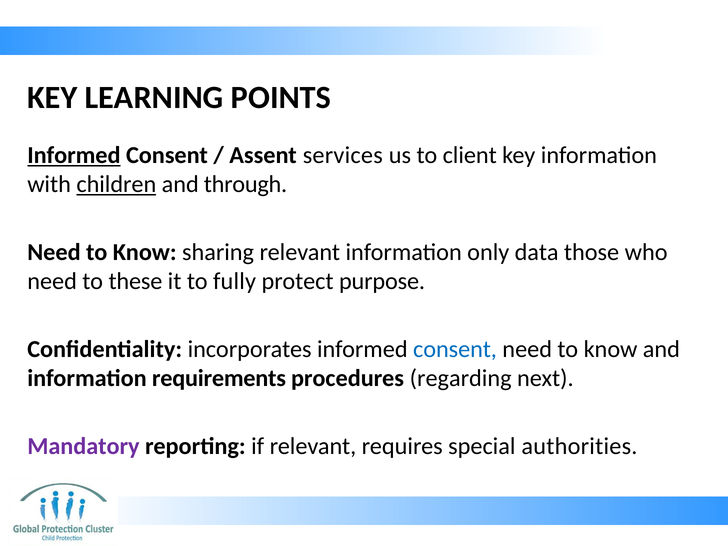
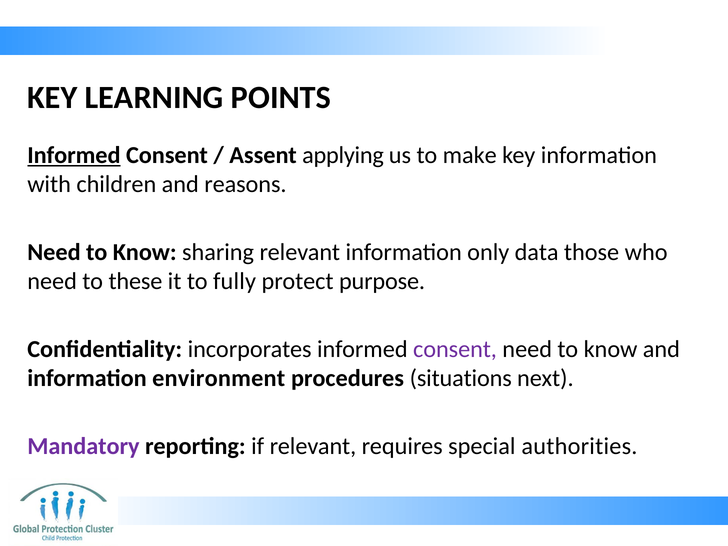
services: services -> applying
client: client -> make
children underline: present -> none
through: through -> reasons
consent at (455, 349) colour: blue -> purple
requirements: requirements -> environment
regarding: regarding -> situations
